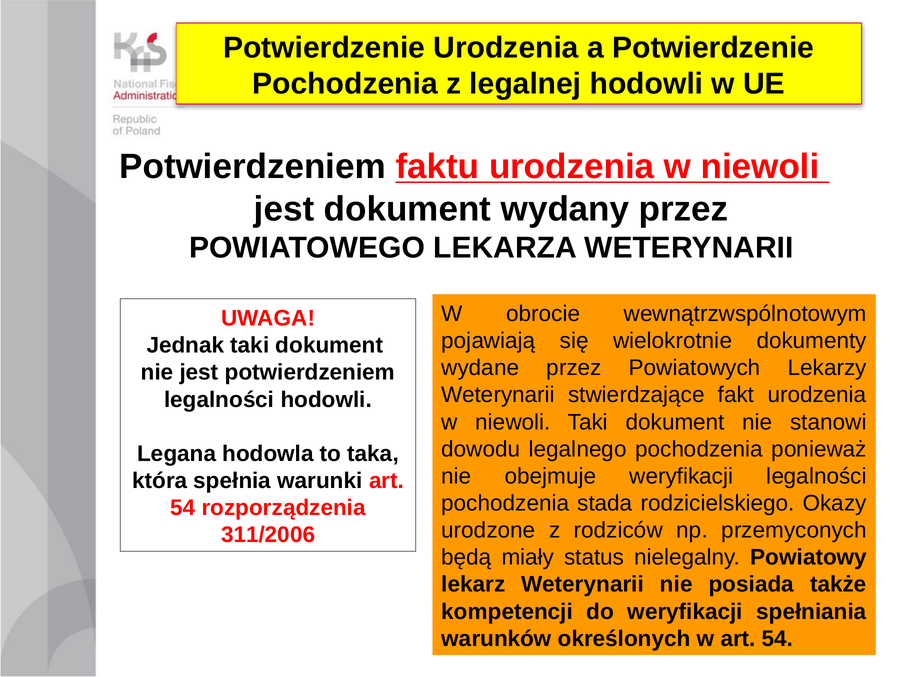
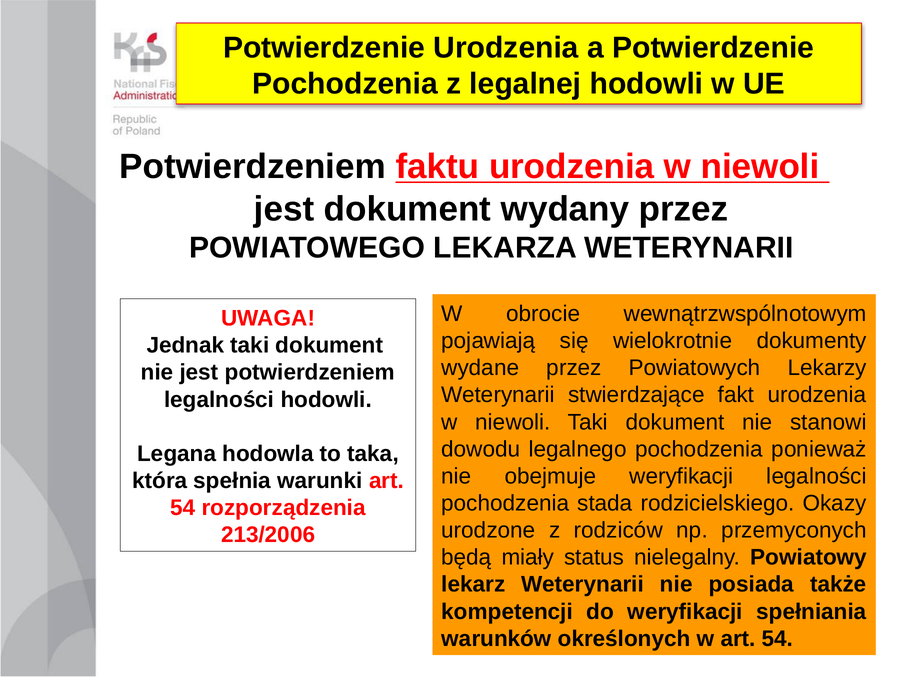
311/2006: 311/2006 -> 213/2006
